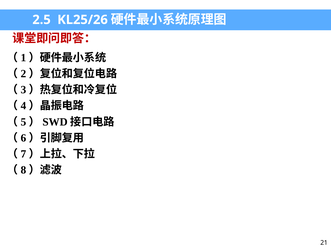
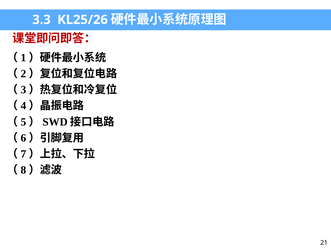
2.5: 2.5 -> 3.3
